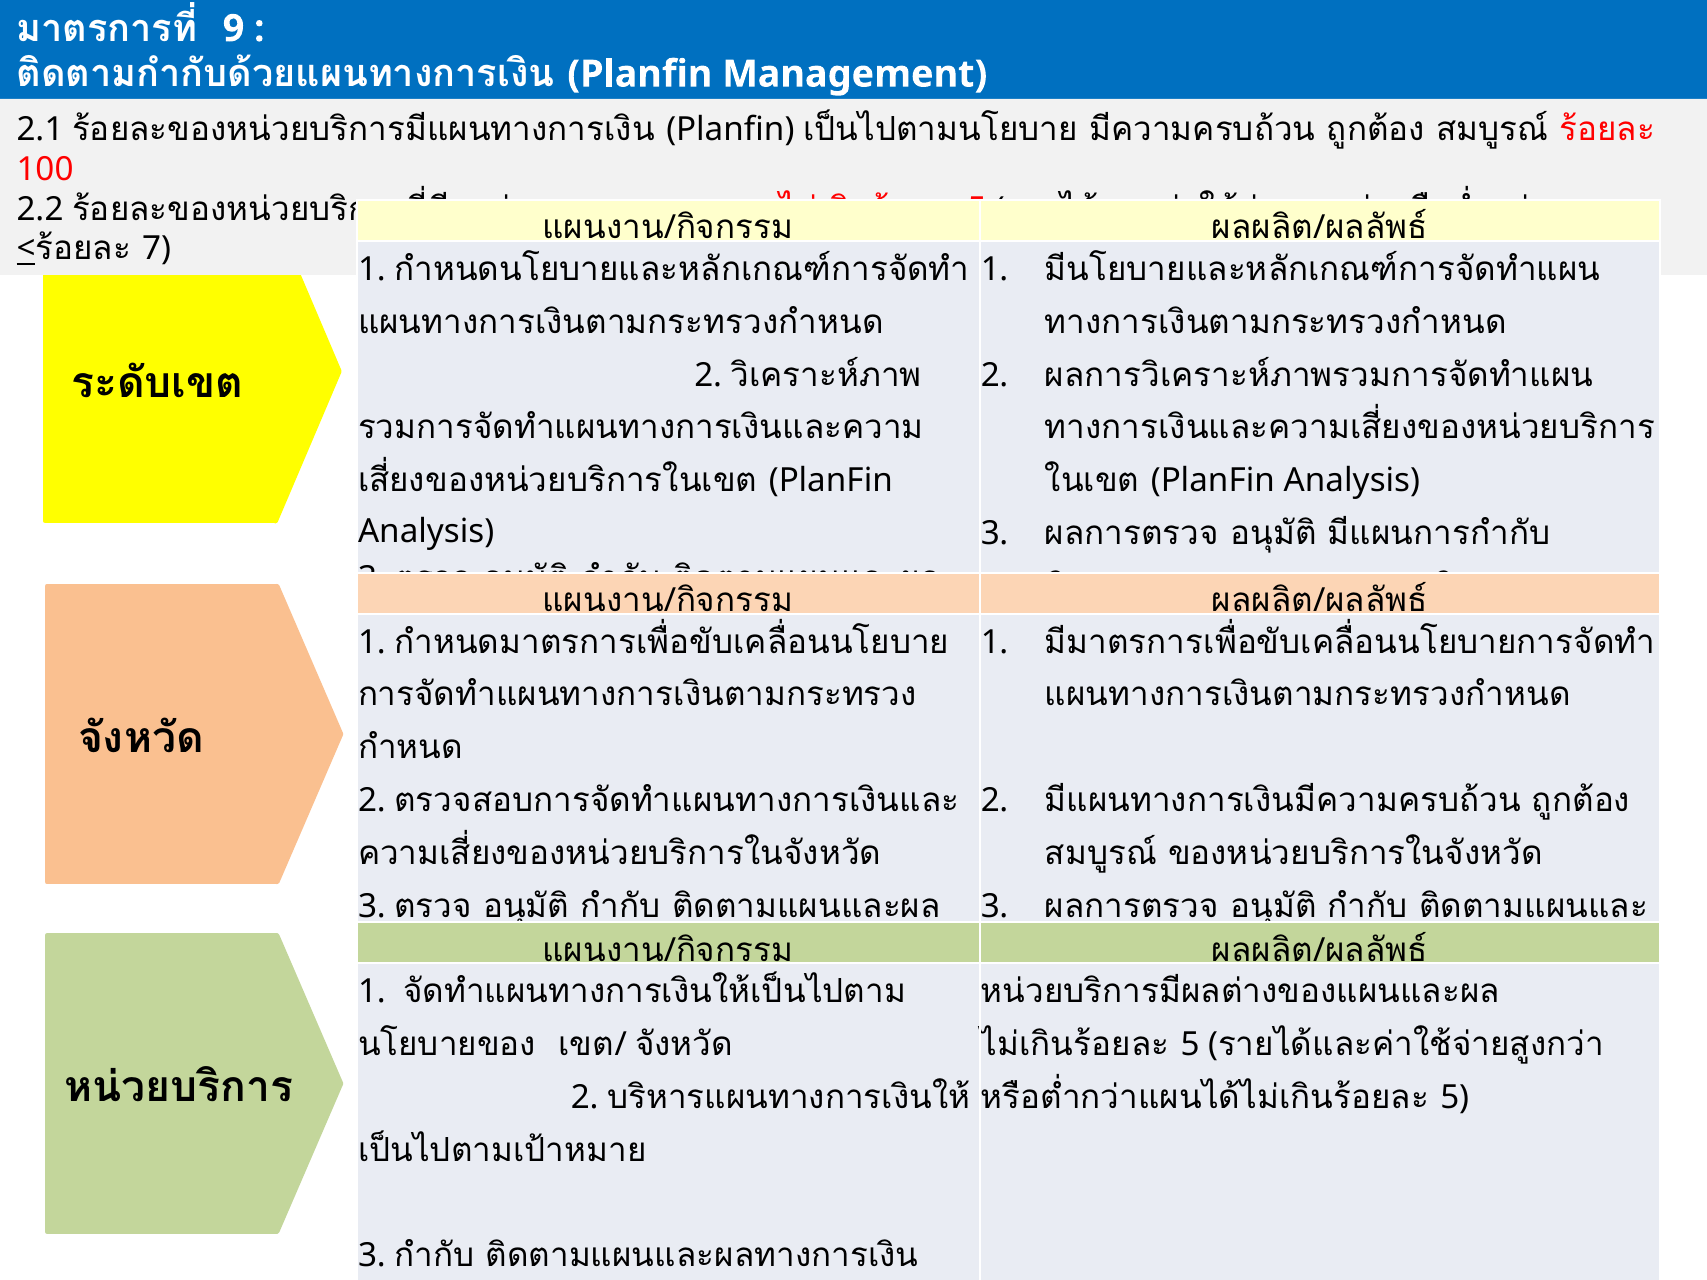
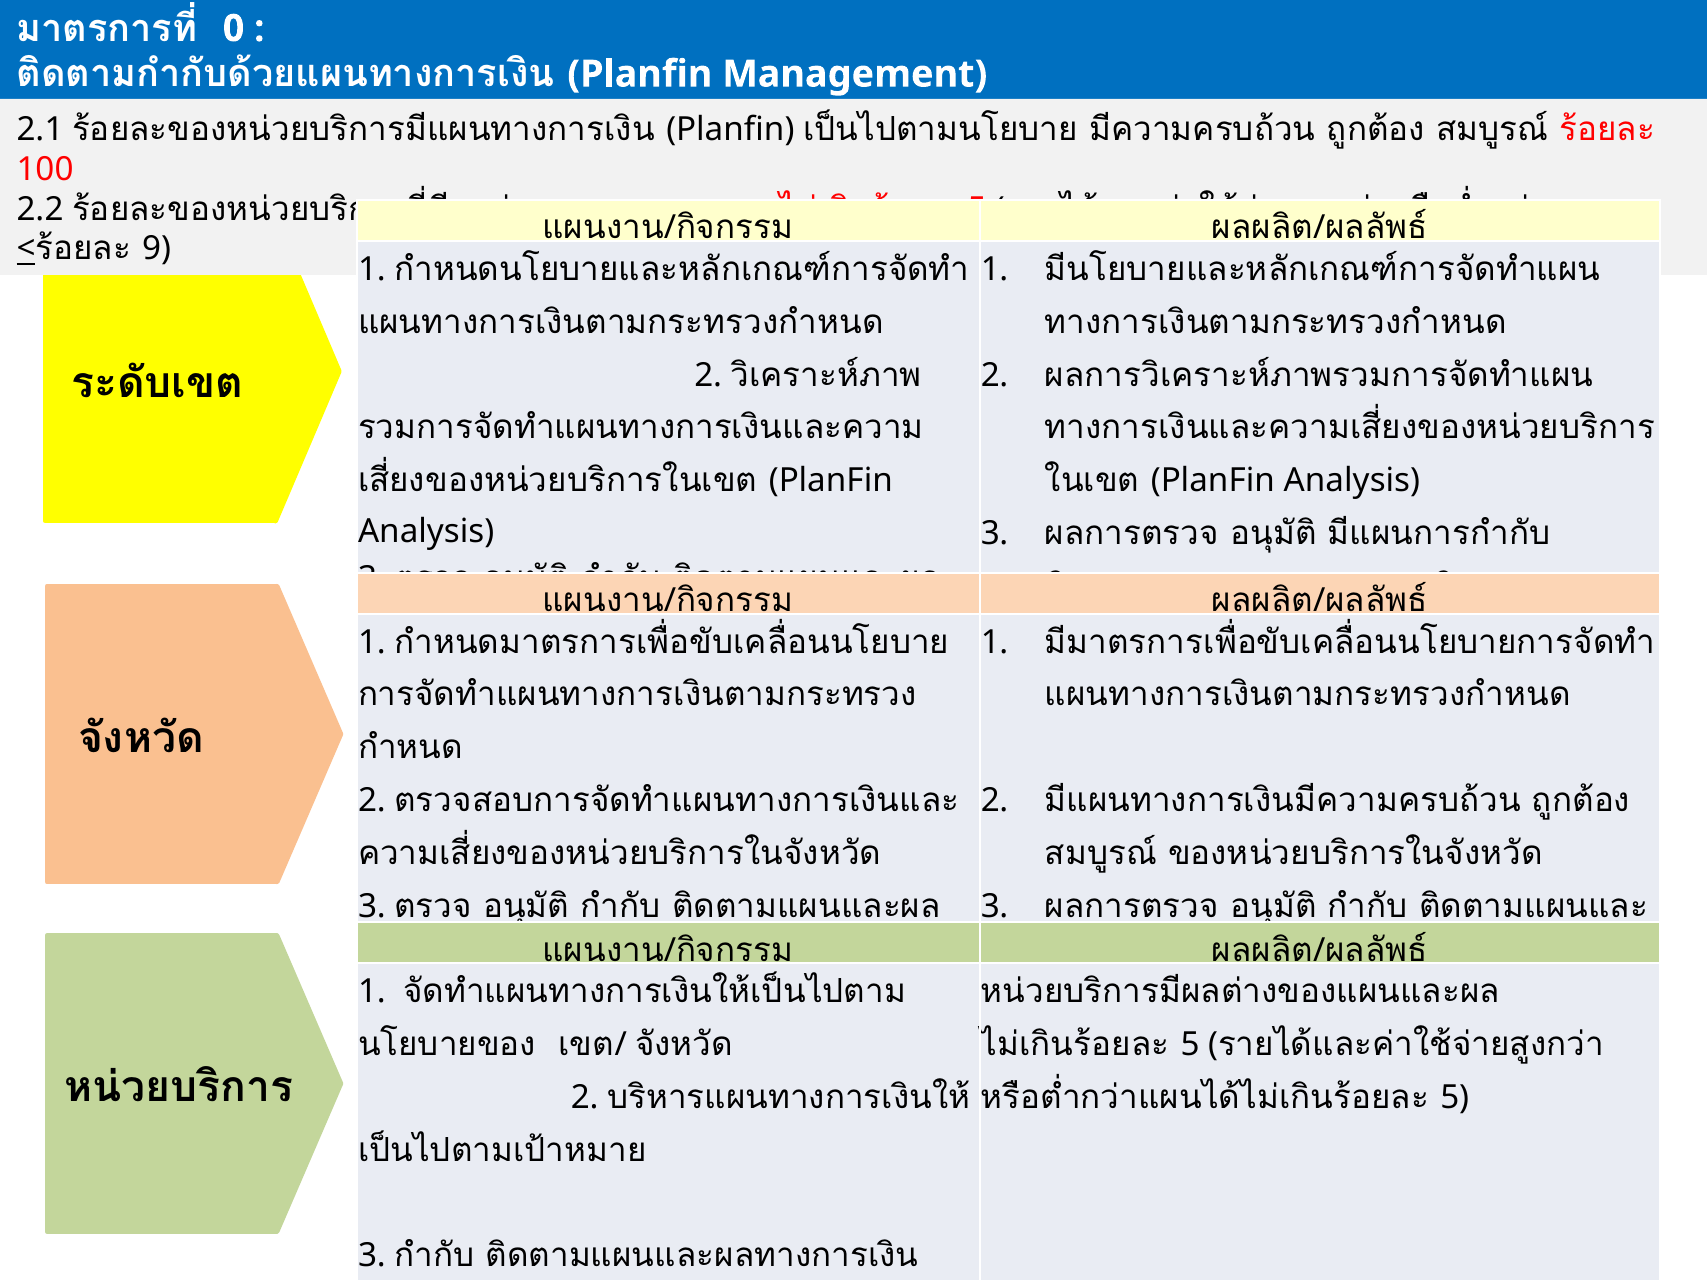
9: 9 -> 0
7 at (157, 249): 7 -> 9
